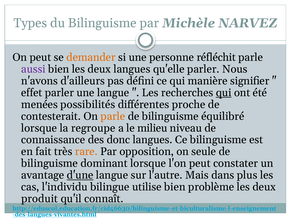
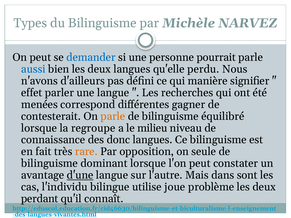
demander colour: orange -> blue
réfléchit: réfléchit -> pourrait
aussi colour: purple -> blue
qu'elle parler: parler -> perdu
qui at (224, 93) underline: present -> none
possibilités: possibilités -> correspond
proche: proche -> gagner
plus: plus -> sont
utilise bien: bien -> joue
produit: produit -> perdant
